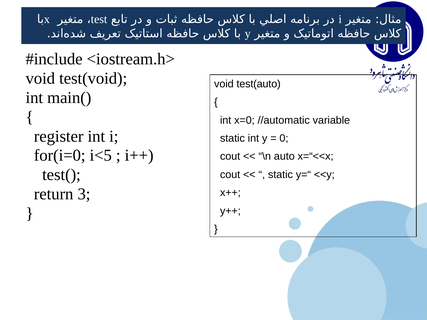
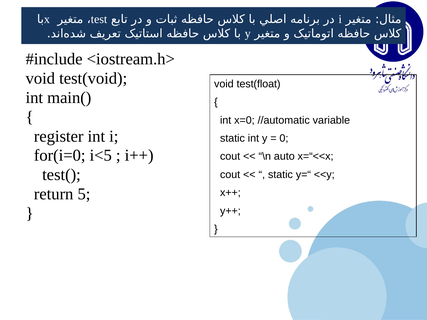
test(auto: test(auto -> test(float
3: 3 -> 5
